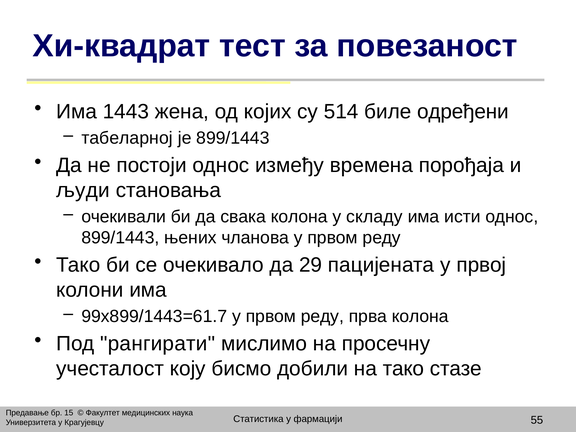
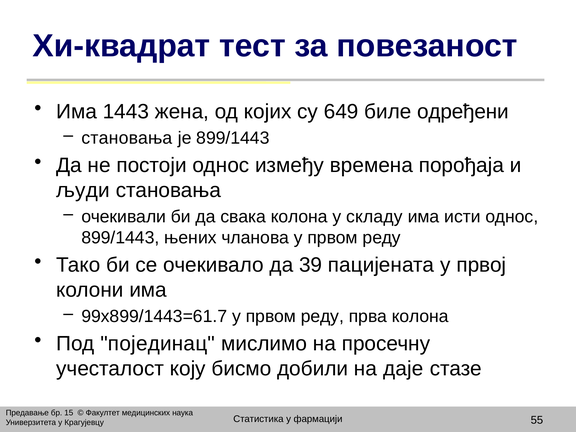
514: 514 -> 649
табеларној at (127, 138): табеларној -> становања
29: 29 -> 39
рангирати: рангирати -> појединац
на тако: тако -> даје
